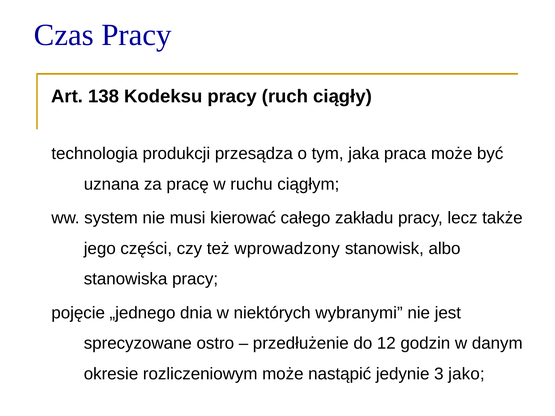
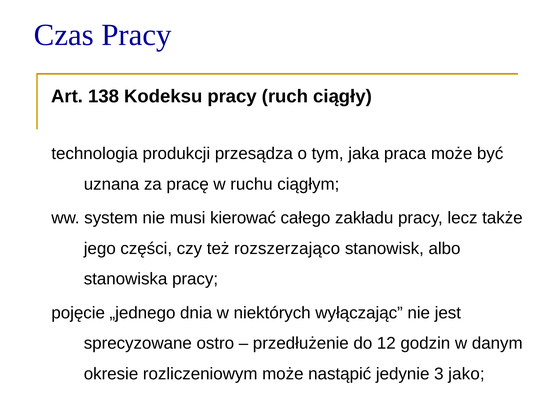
wprowadzony: wprowadzony -> rozszerzająco
wybranymi: wybranymi -> wyłączając
